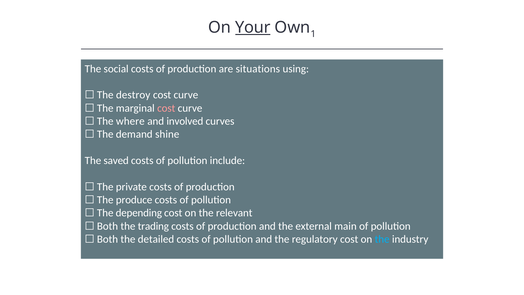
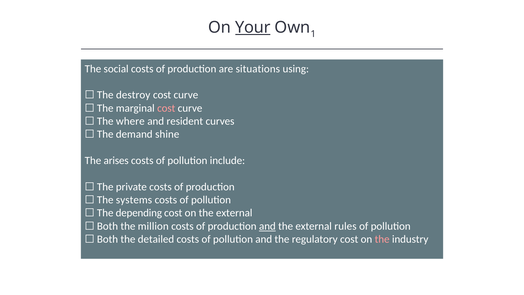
involved: involved -> resident
saved: saved -> arises
produce: produce -> systems
on the relevant: relevant -> external
trading: trading -> million
and at (267, 226) underline: none -> present
main: main -> rules
the at (382, 239) colour: light blue -> pink
